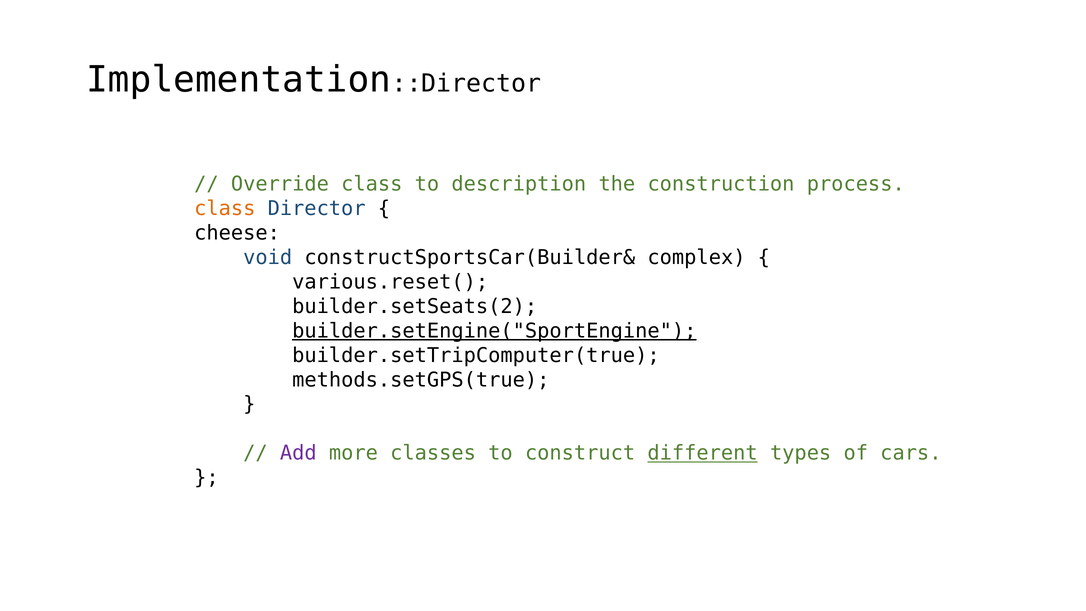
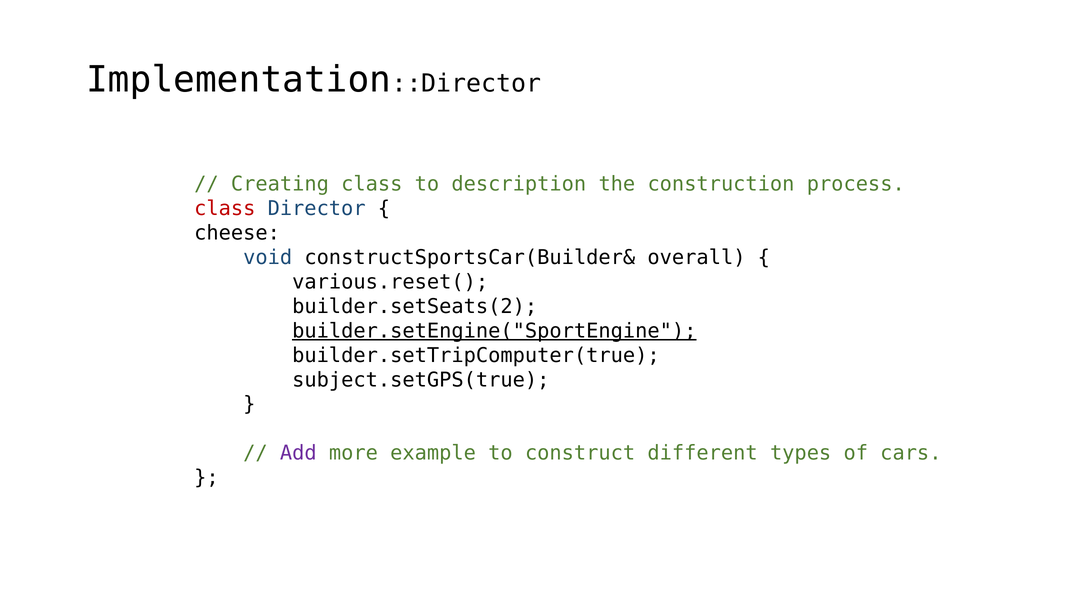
Override: Override -> Creating
class at (225, 209) colour: orange -> red
complex: complex -> overall
methods.setGPS(true: methods.setGPS(true -> subject.setGPS(true
classes: classes -> example
different underline: present -> none
